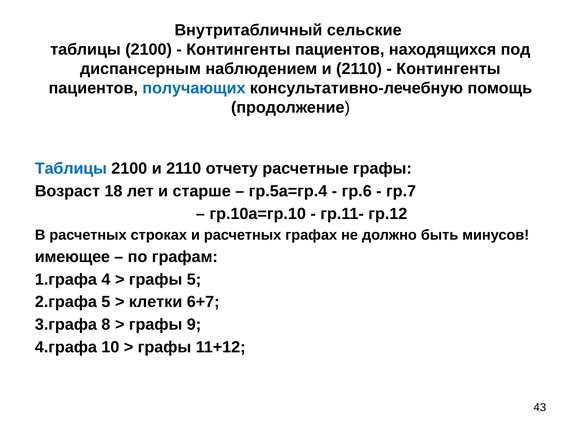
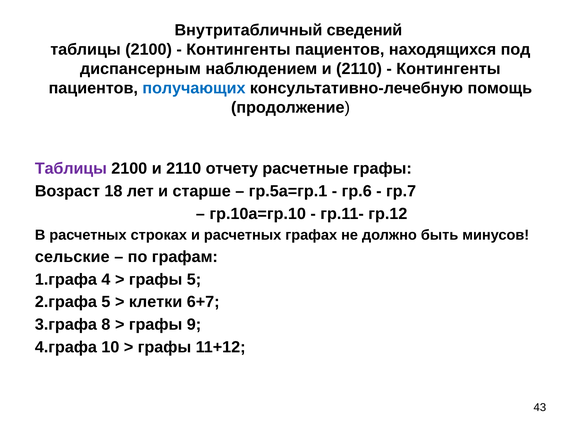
сельские: сельские -> сведений
Таблицы at (71, 168) colour: blue -> purple
гр.5а=гр.4: гр.5а=гр.4 -> гр.5а=гр.1
имеющее: имеющее -> сельские
